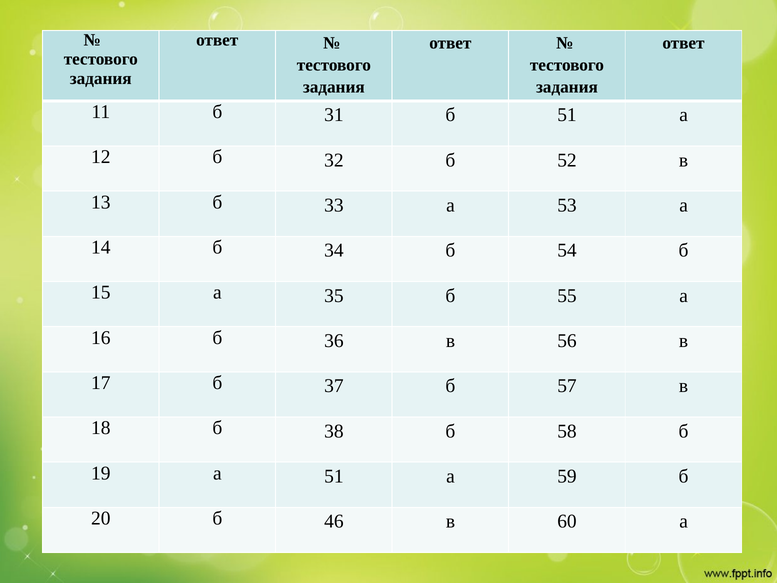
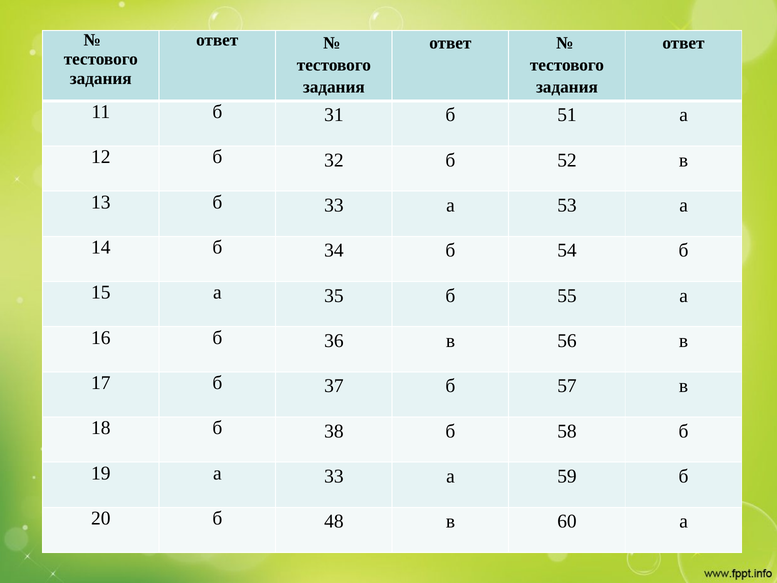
а 51: 51 -> 33
46: 46 -> 48
